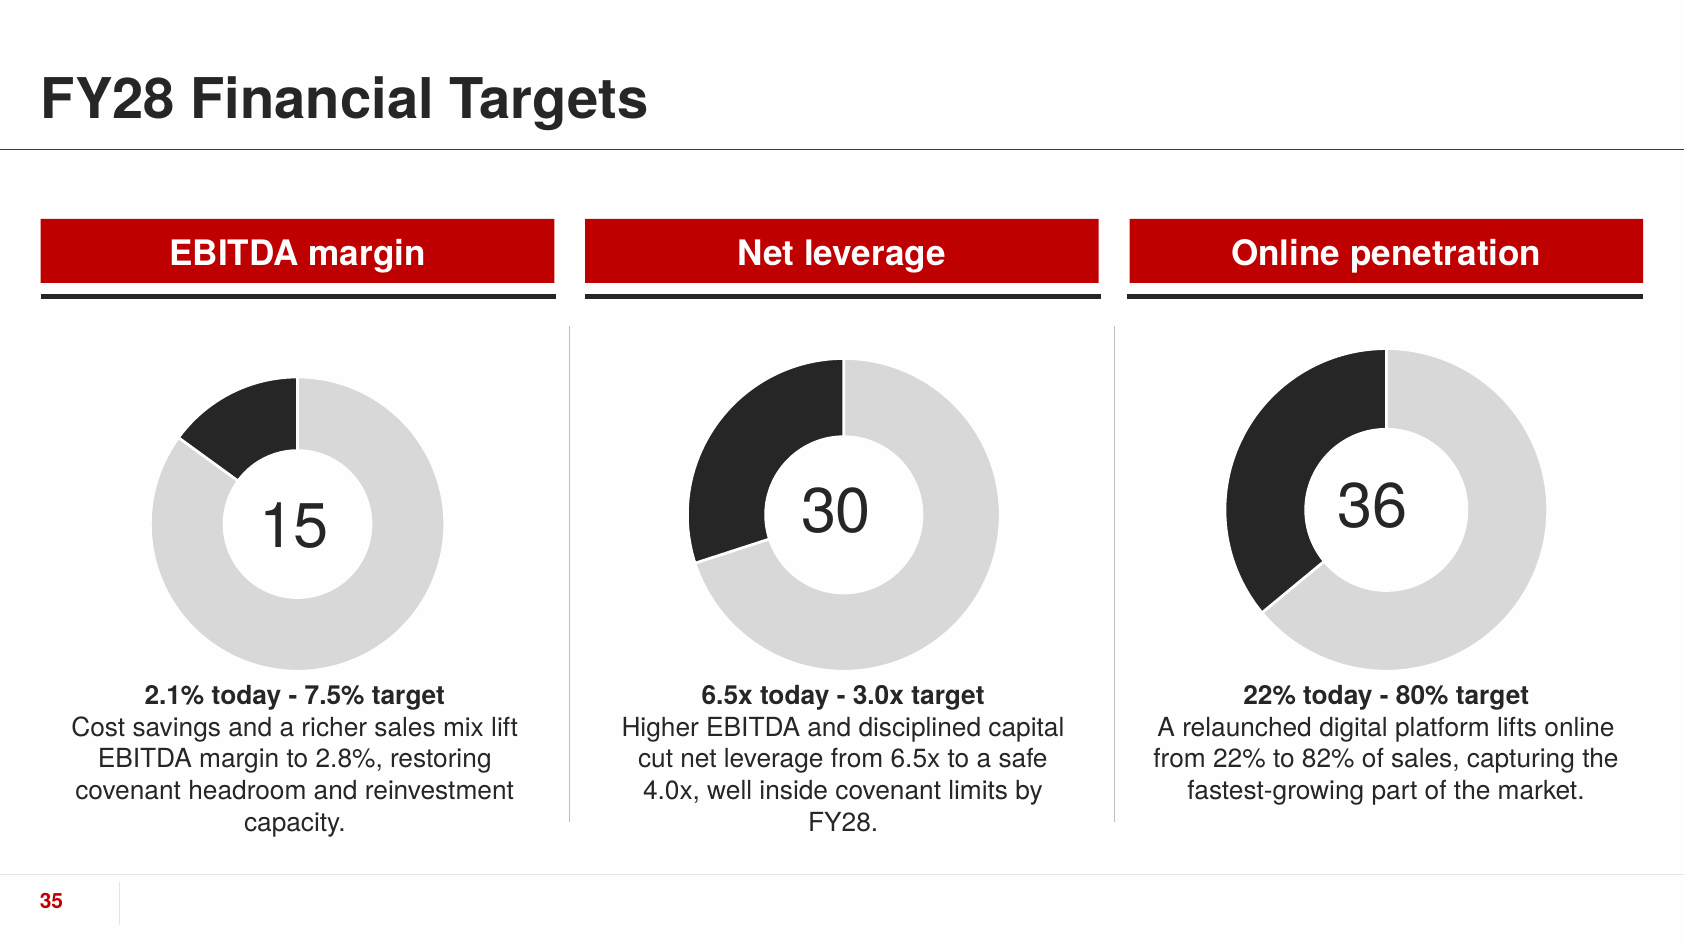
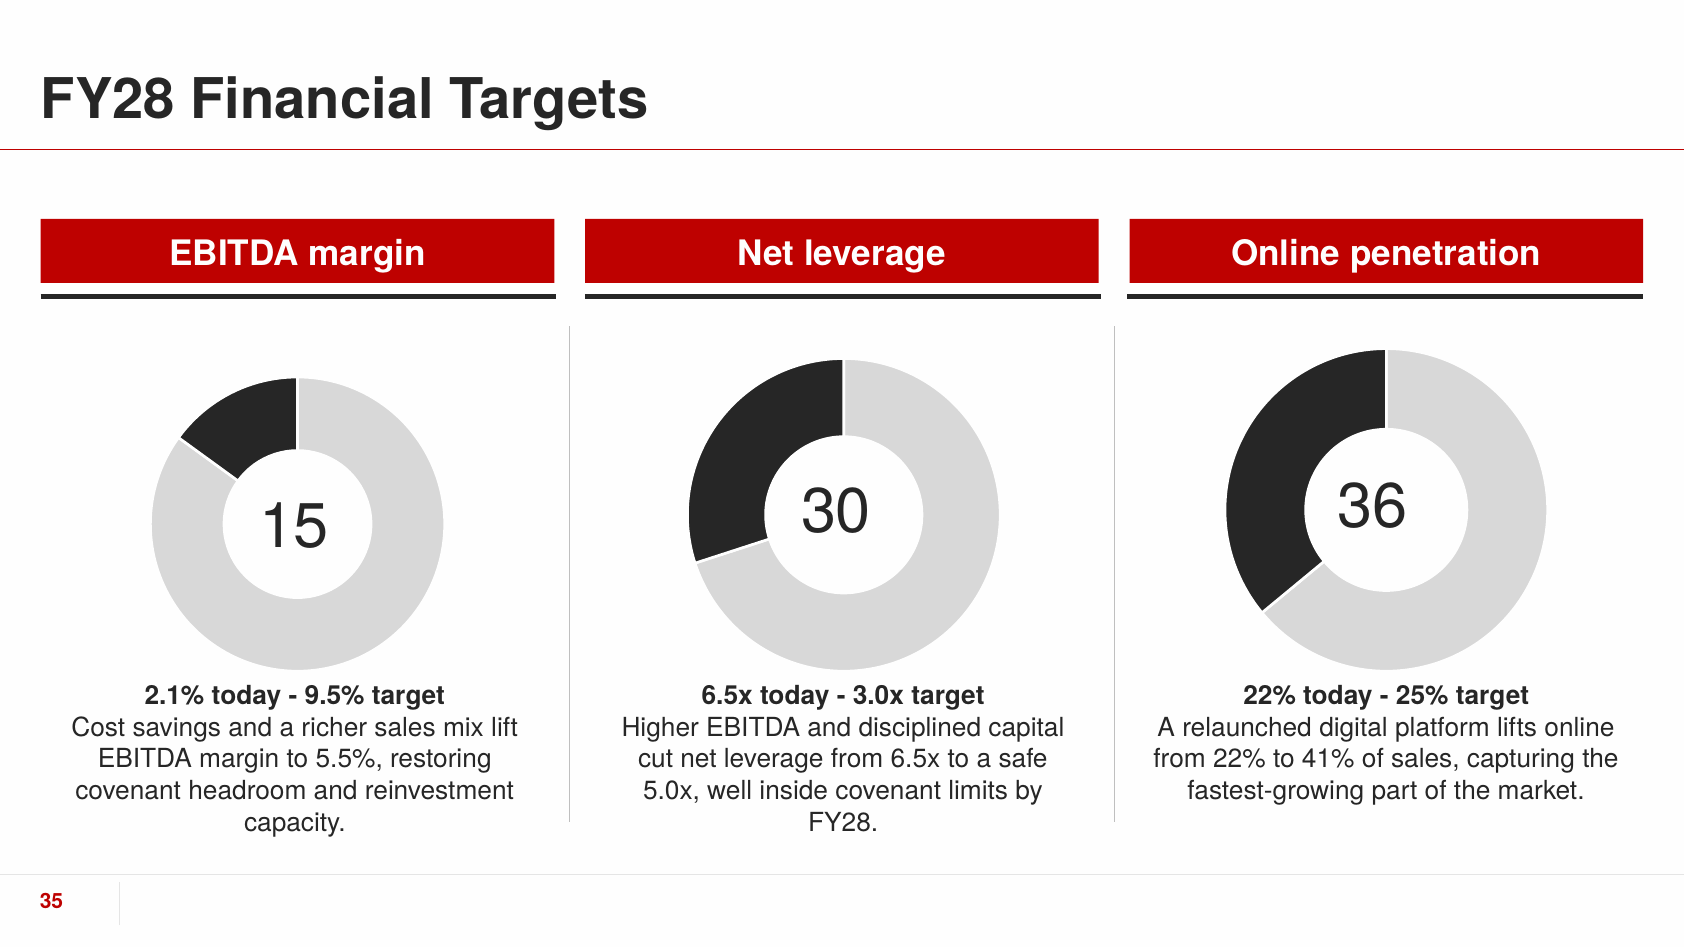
7.5%: 7.5% -> 9.5%
80%: 80% -> 25%
2.8%: 2.8% -> 5.5%
82%: 82% -> 41%
4.0x: 4.0x -> 5.0x
